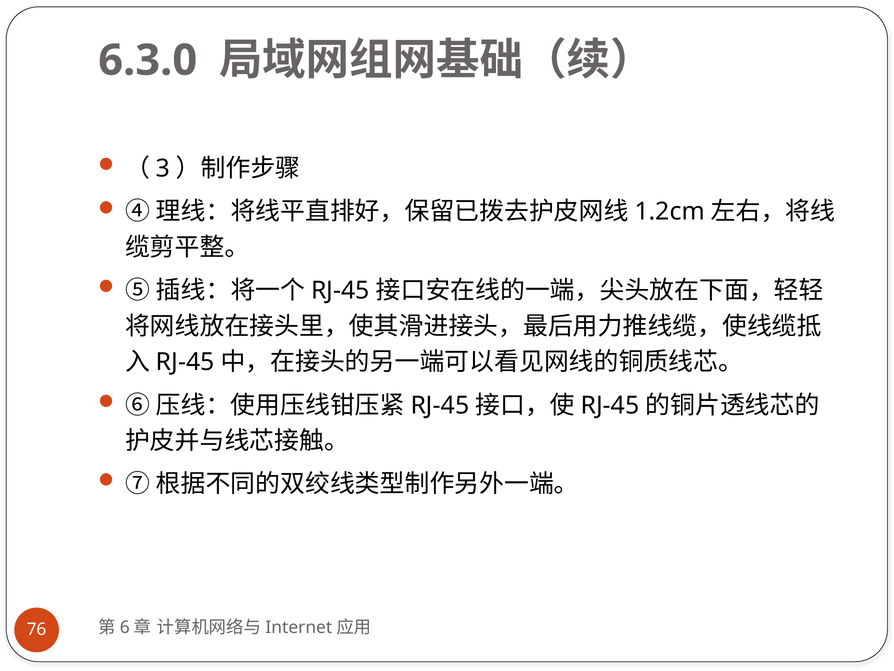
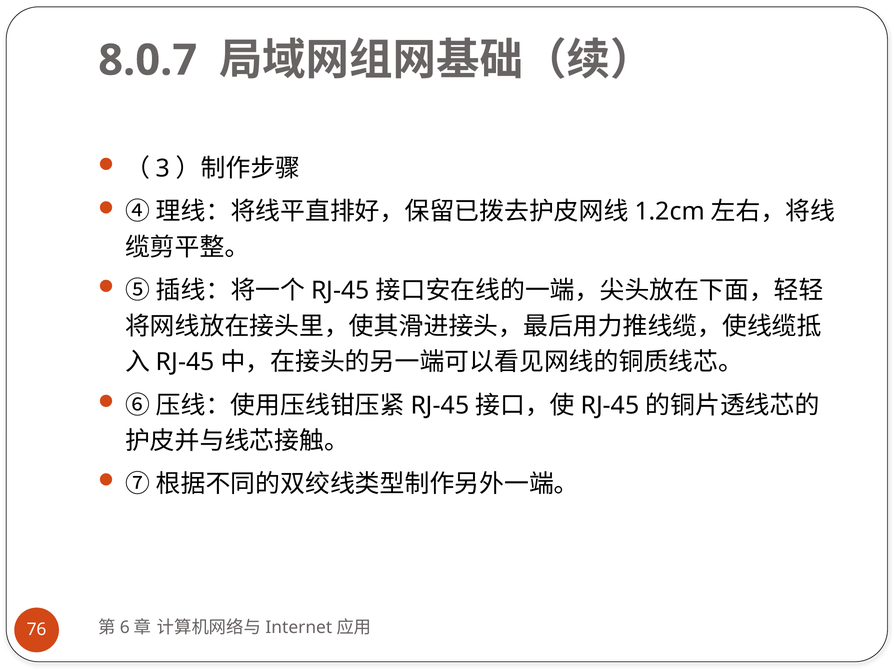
6.3.0: 6.3.0 -> 8.0.7
